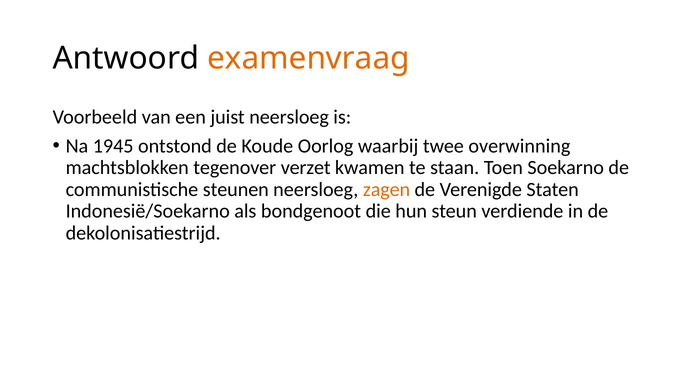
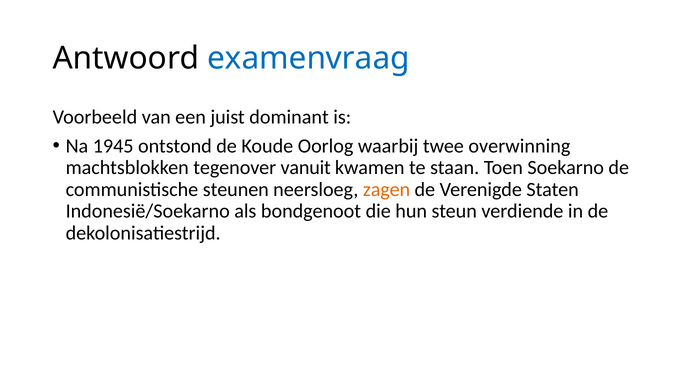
examenvraag colour: orange -> blue
juist neersloeg: neersloeg -> dominant
verzet: verzet -> vanuit
